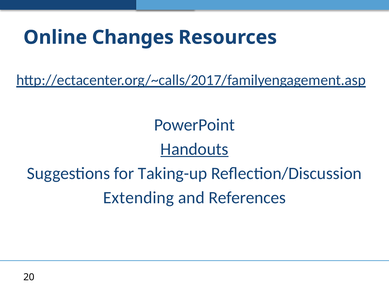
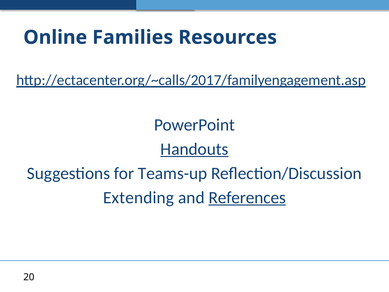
Changes: Changes -> Families
Taking-up: Taking-up -> Teams-up
References underline: none -> present
